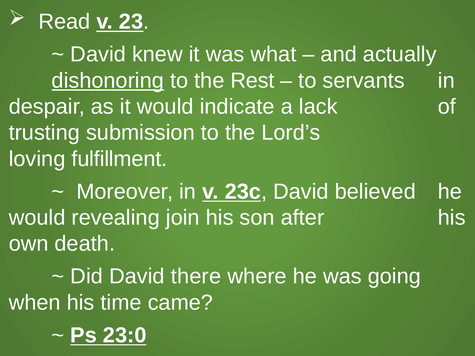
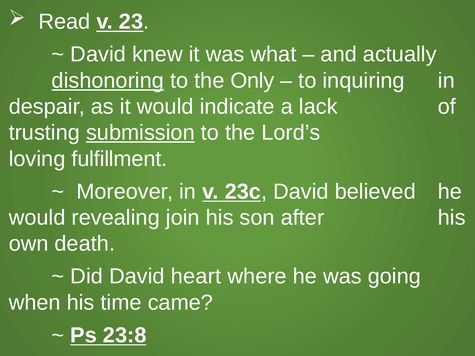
Rest: Rest -> Only
servants: servants -> inquiring
submission underline: none -> present
there: there -> heart
23:0: 23:0 -> 23:8
